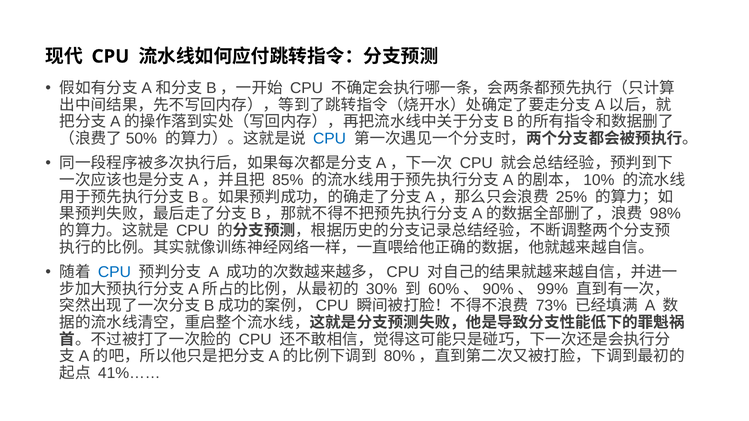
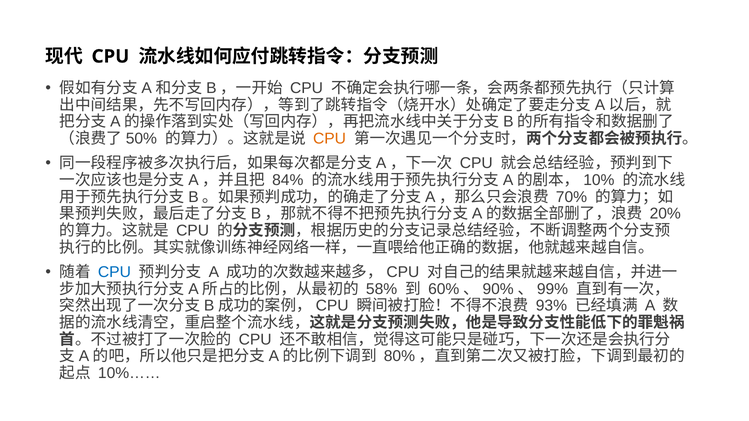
CPU at (329, 139) colour: blue -> orange
85%: 85% -> 84%
25%: 25% -> 70%
98%: 98% -> 20%
30%: 30% -> 58%
73%: 73% -> 93%
41%……: 41%…… -> 10%……
